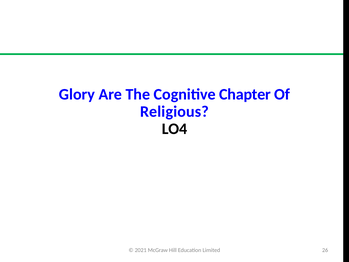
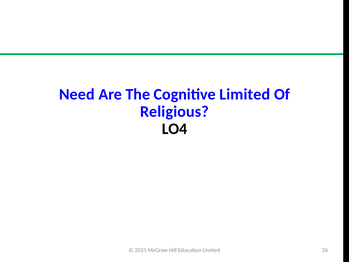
Glory: Glory -> Need
Cognitive Chapter: Chapter -> Limited
